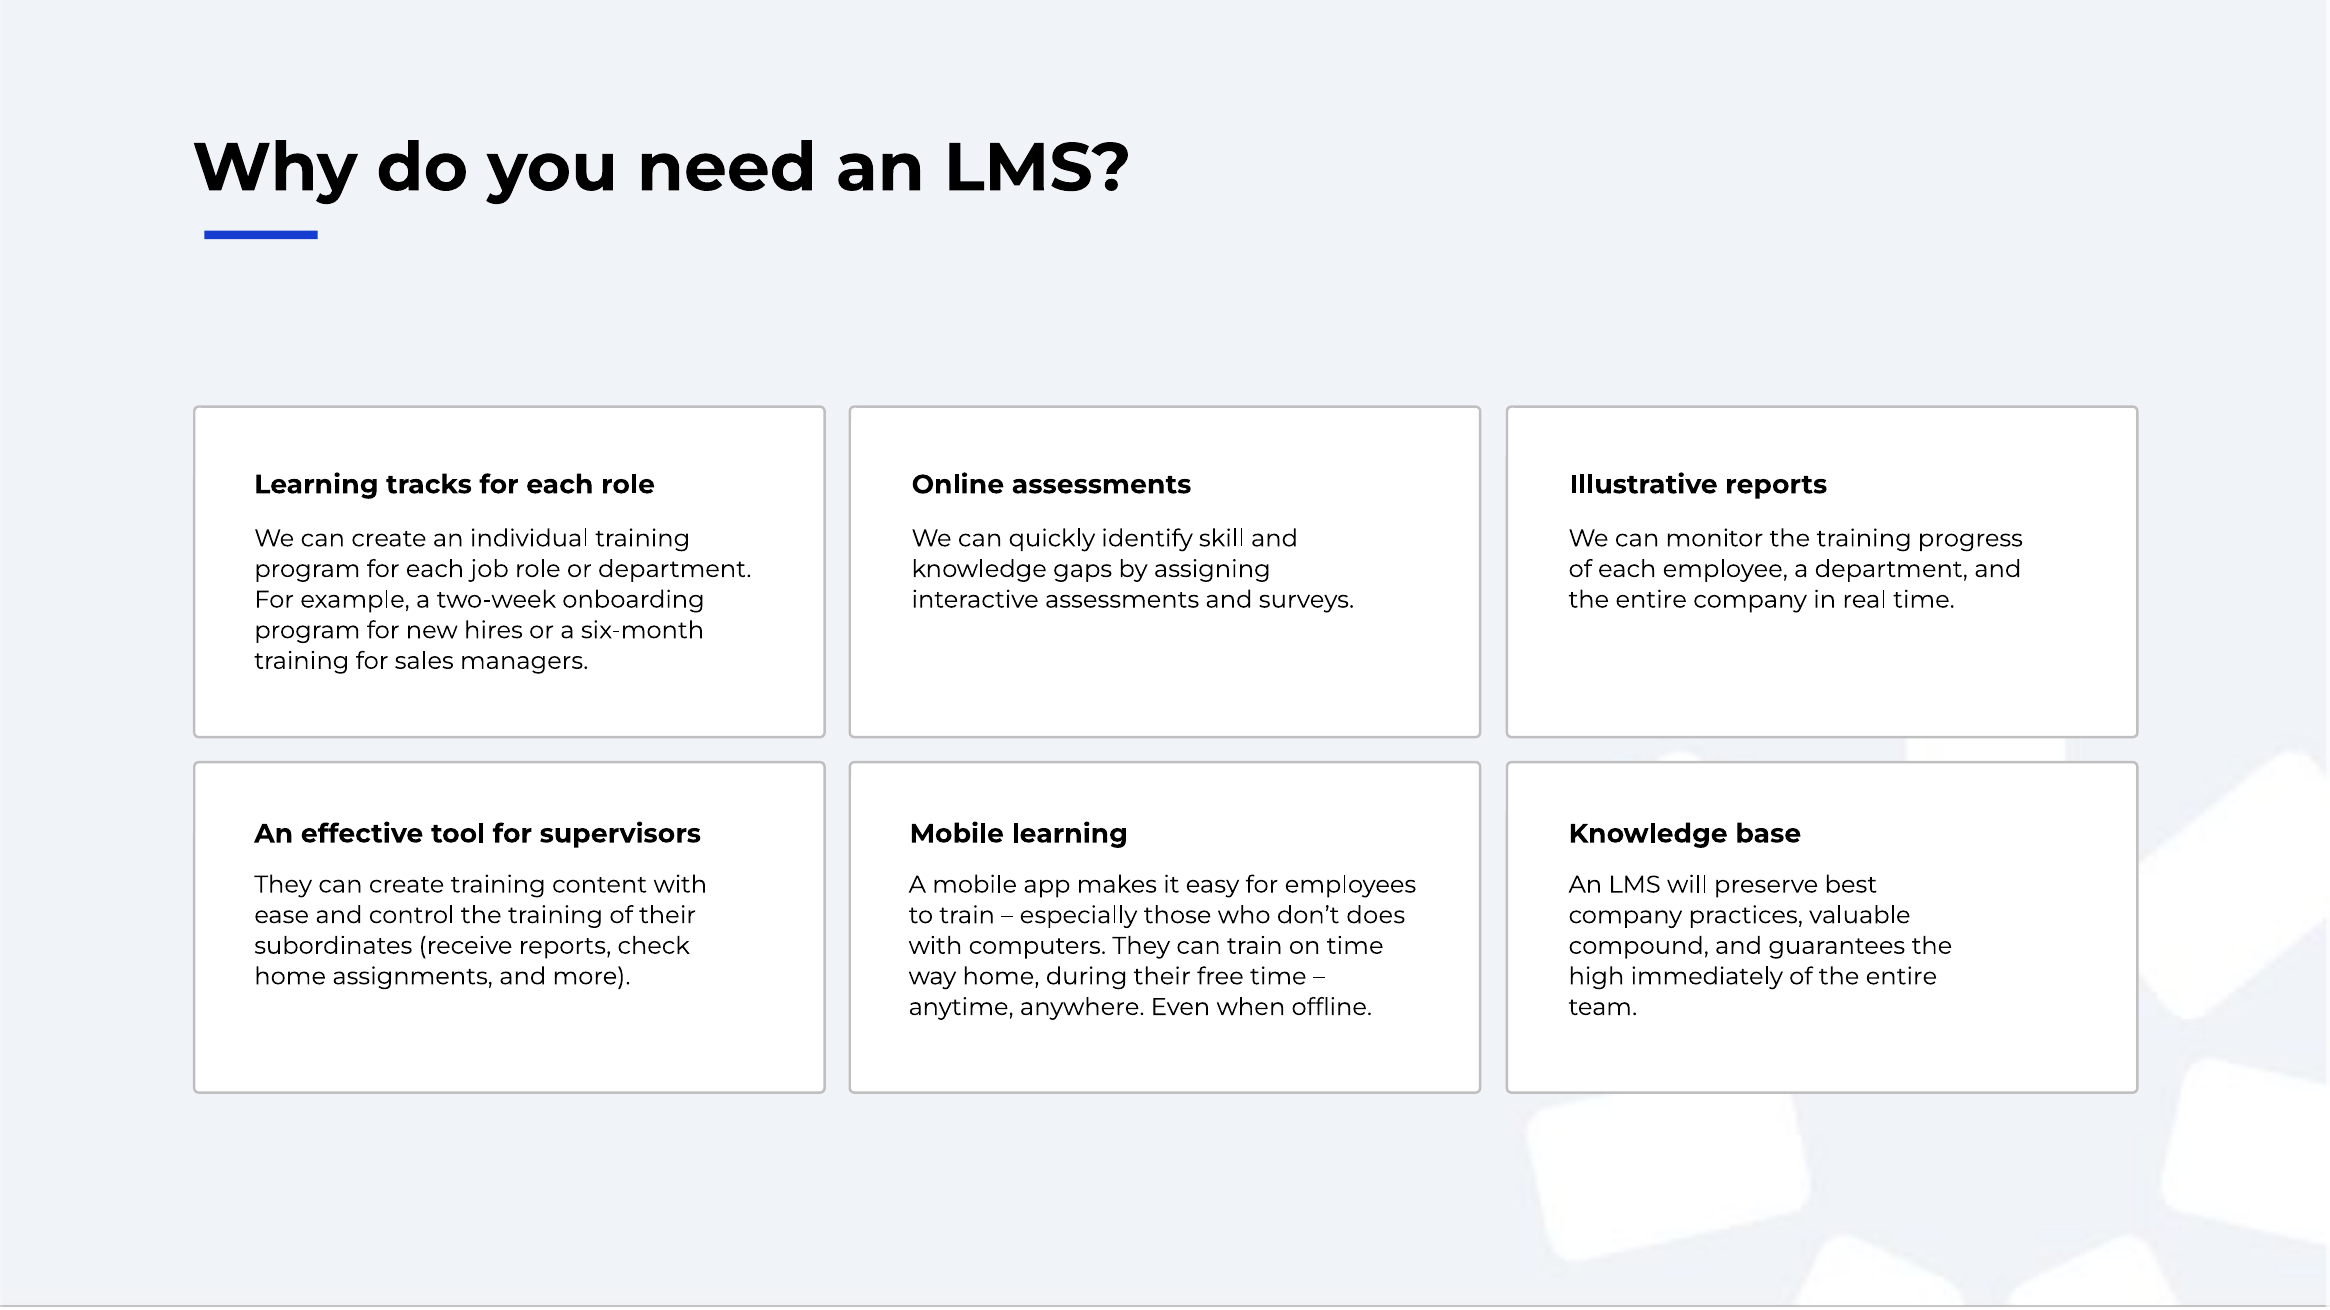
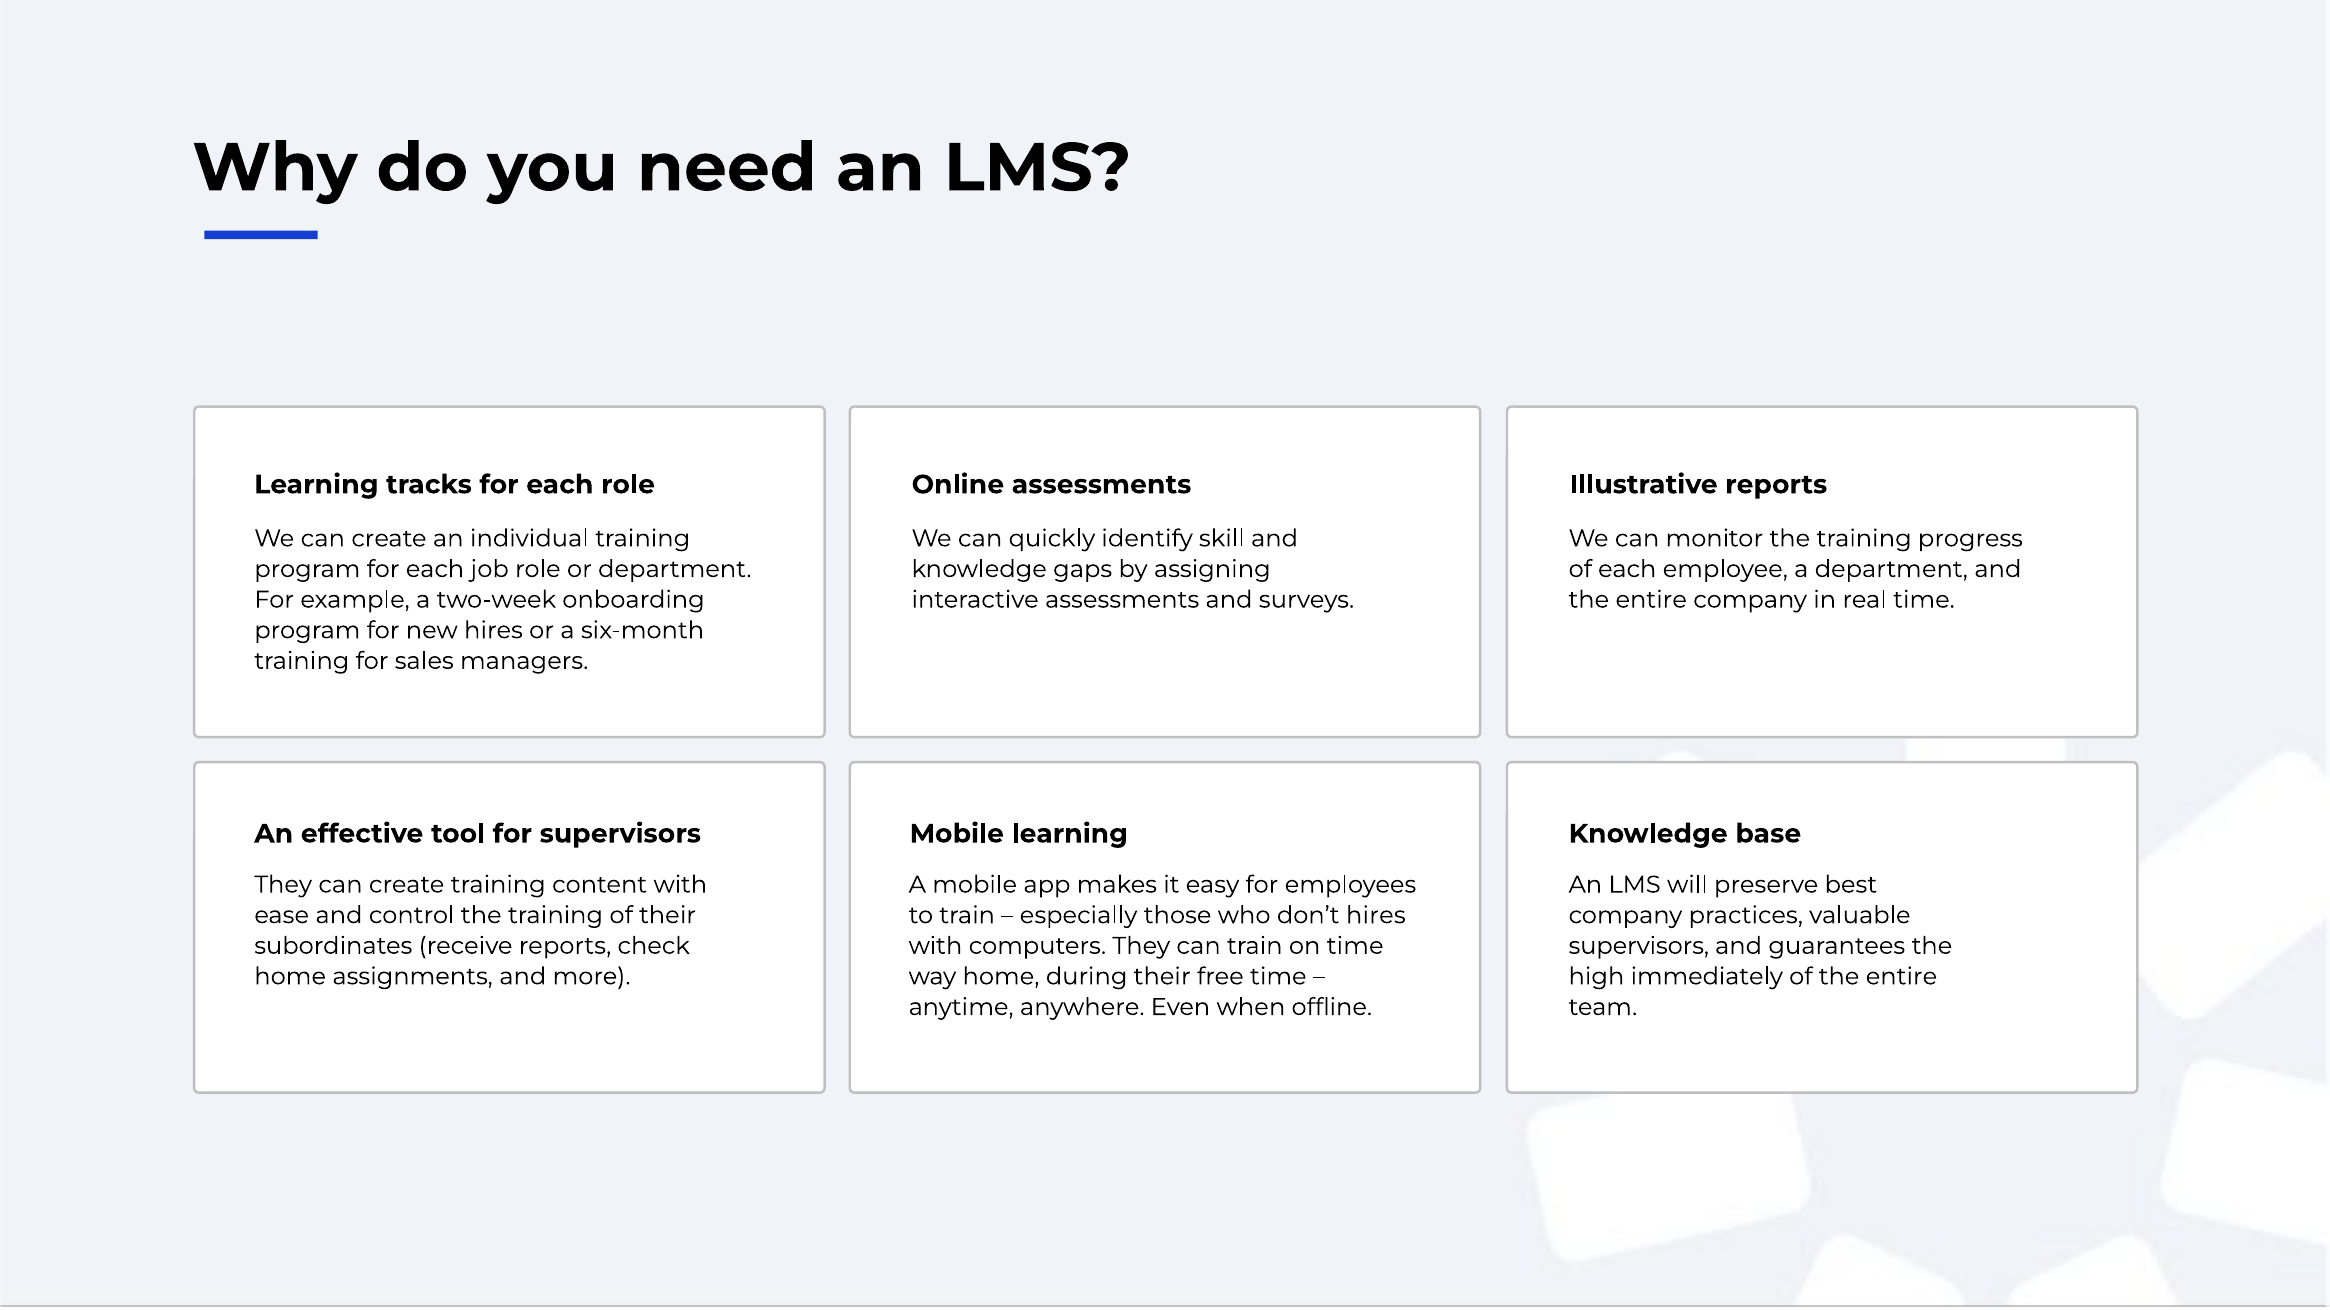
don’t does: does -> hires
compound at (1639, 946): compound -> supervisors
